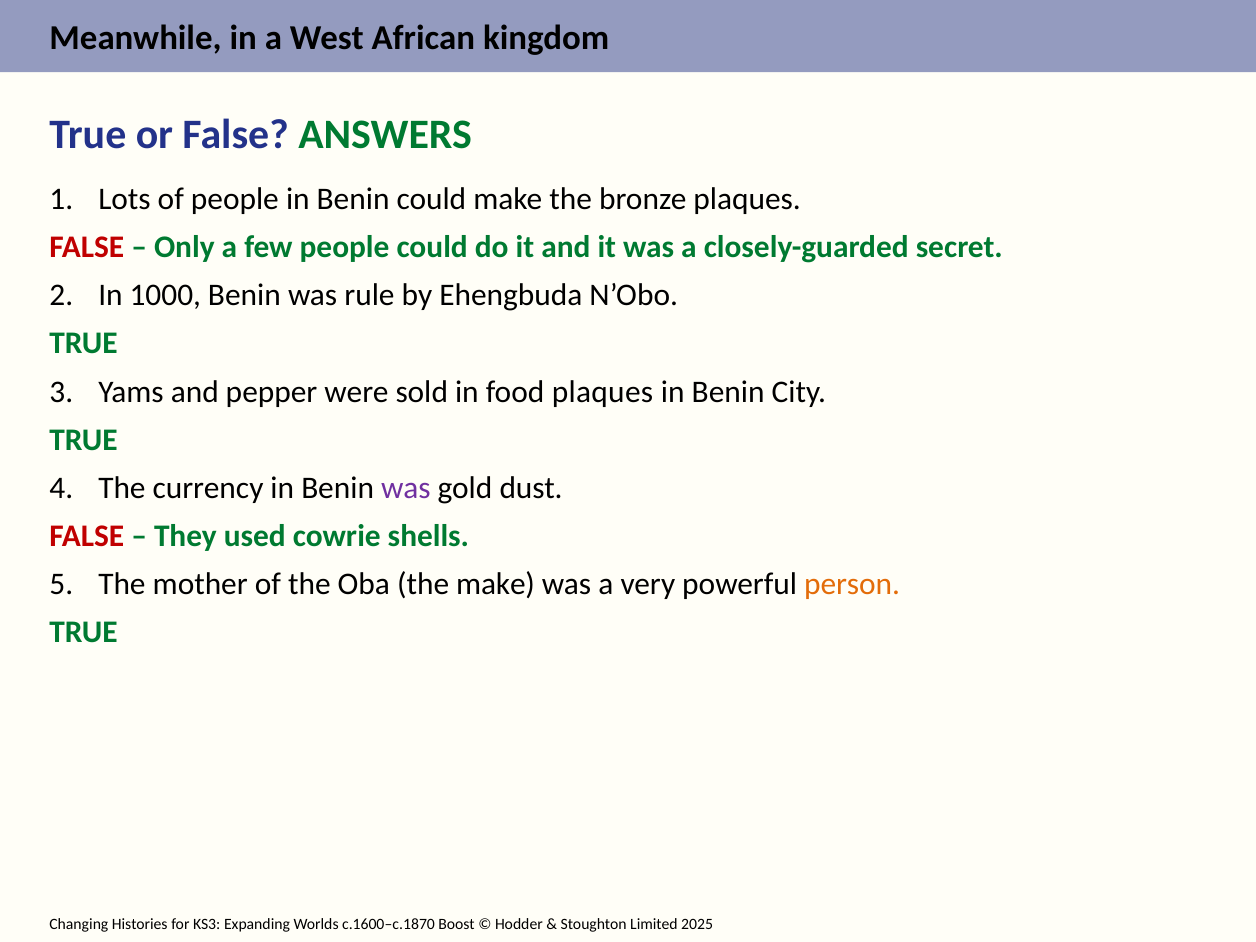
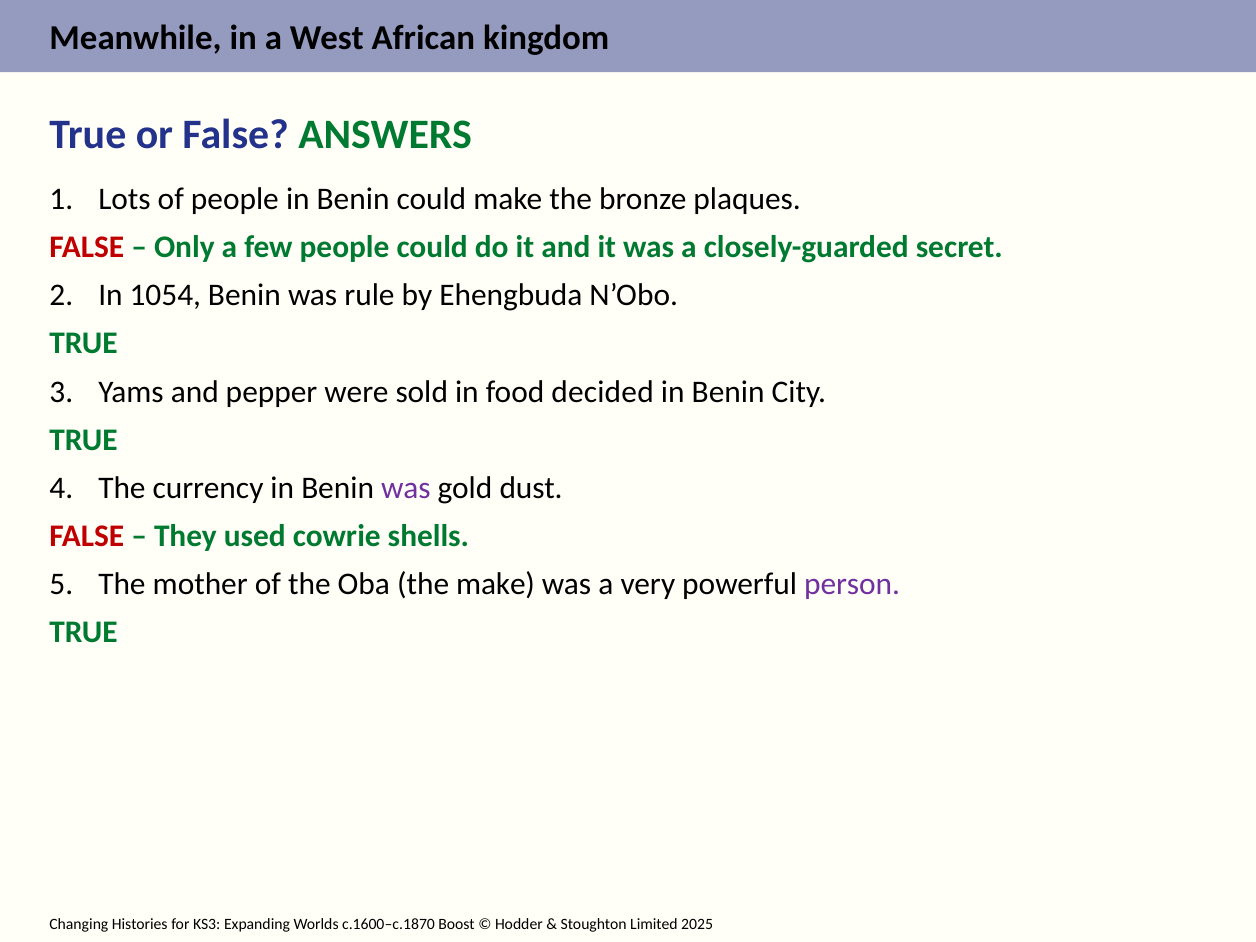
1000: 1000 -> 1054
food plaques: plaques -> decided
person colour: orange -> purple
